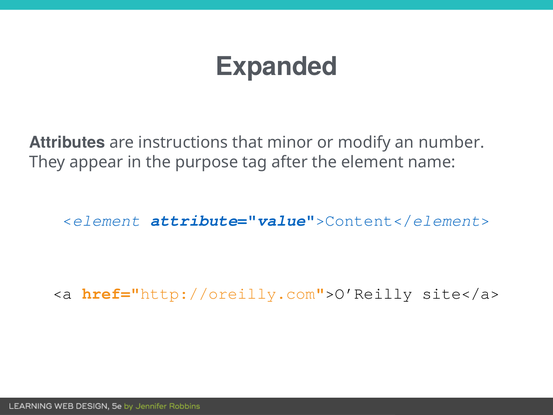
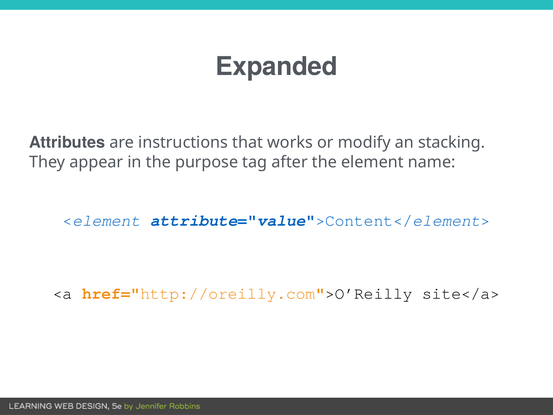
minor: minor -> works
number: number -> stacking
